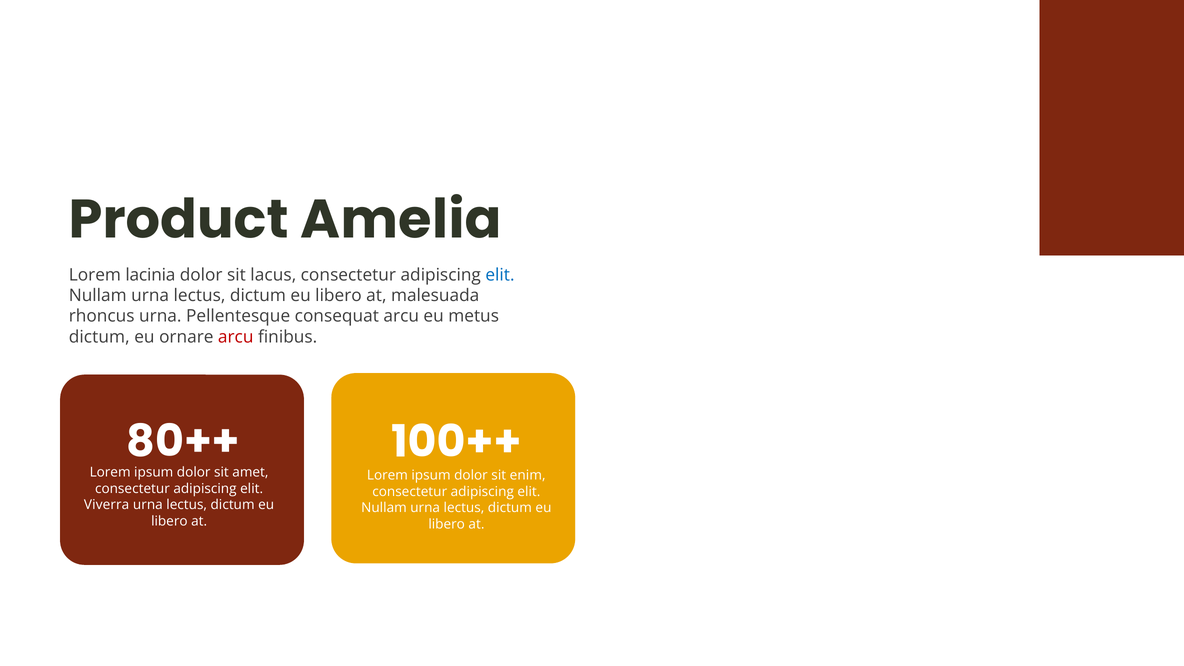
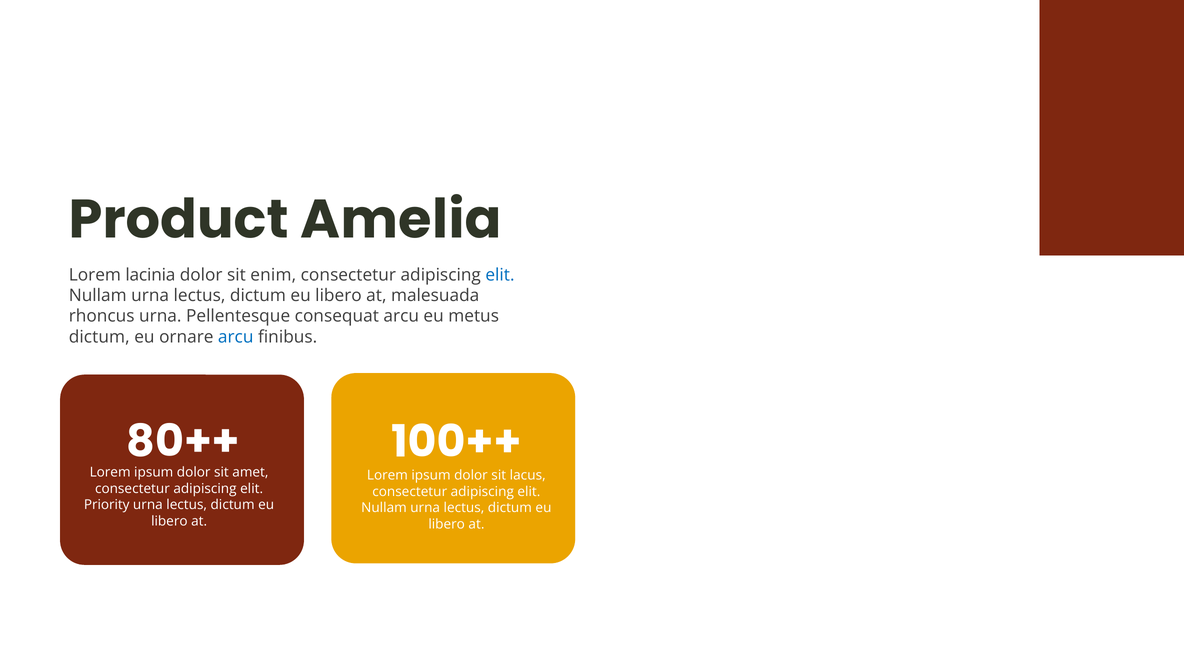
lacus: lacus -> enim
arcu at (236, 337) colour: red -> blue
enim: enim -> lacus
Viverra: Viverra -> Priority
